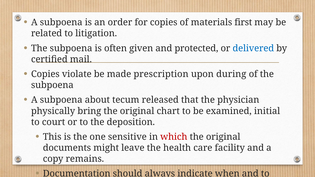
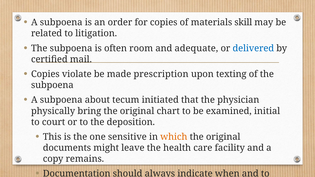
first: first -> skill
given: given -> room
protected: protected -> adequate
during: during -> texting
released: released -> initiated
which colour: red -> orange
